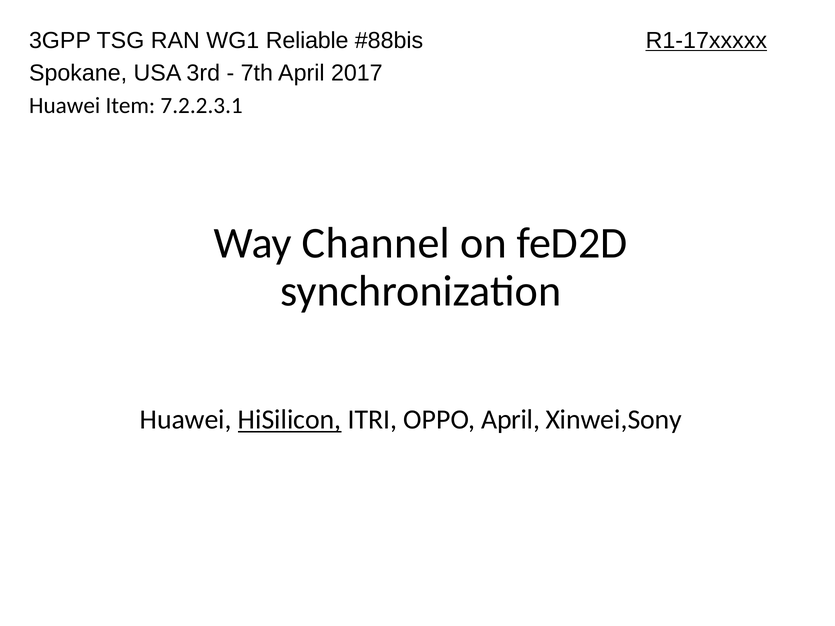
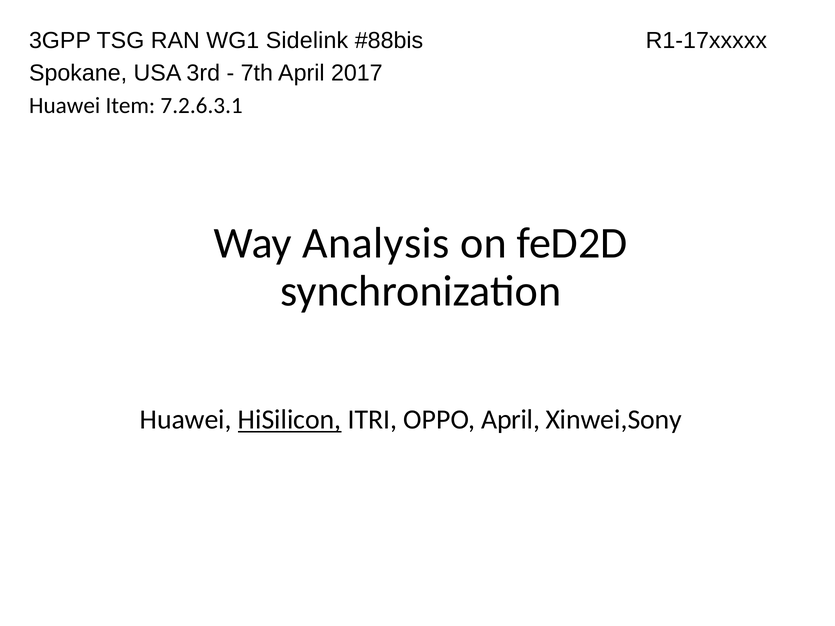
Reliable: Reliable -> Sidelink
R1-17xxxxx underline: present -> none
7.2.2.3.1: 7.2.2.3.1 -> 7.2.6.3.1
Channel: Channel -> Analysis
